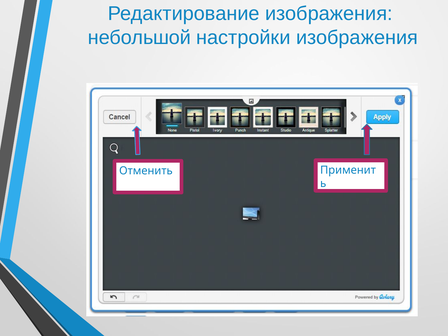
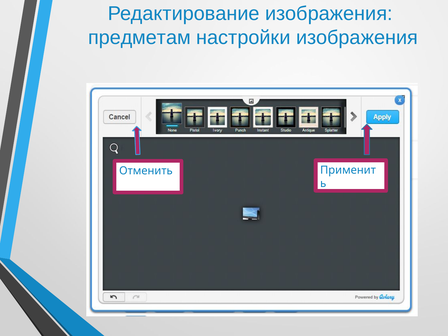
небольшой: небольшой -> предметам
